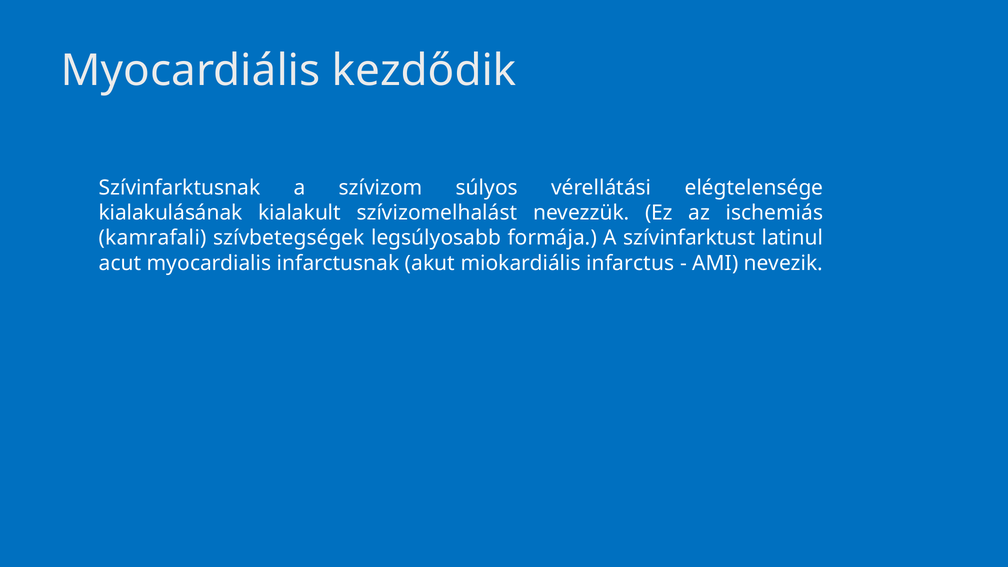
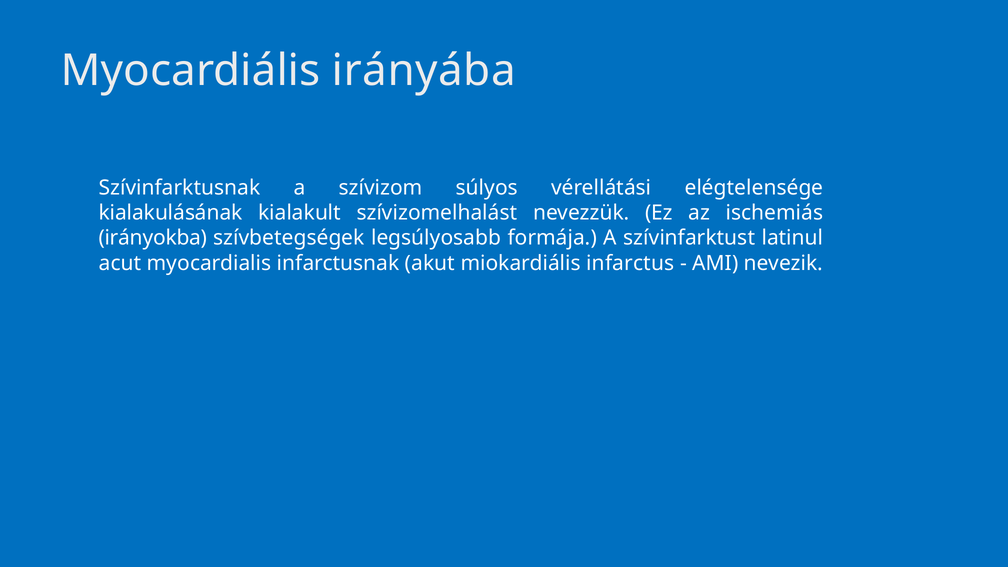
kezdődik: kezdődik -> irányába
kamrafali: kamrafali -> irányokba
